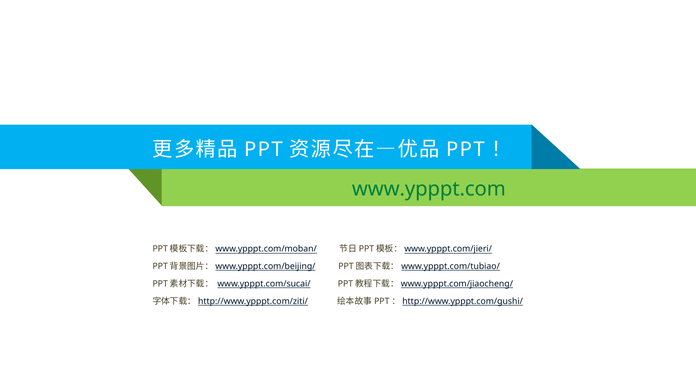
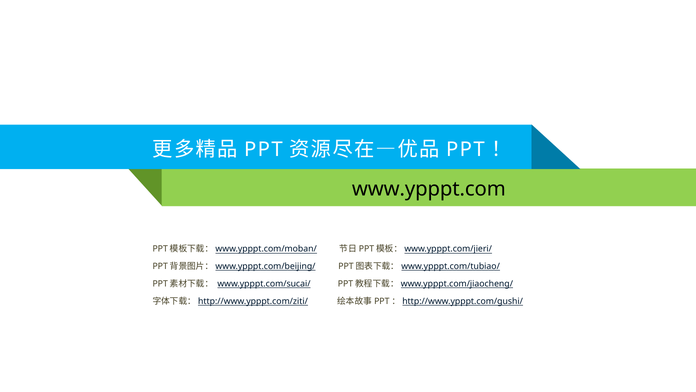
www.ypppt.com colour: green -> black
